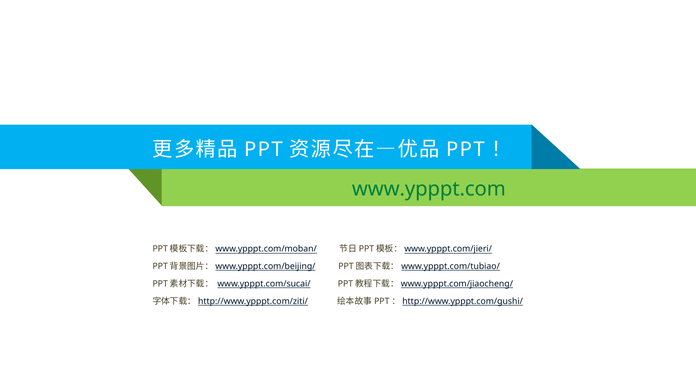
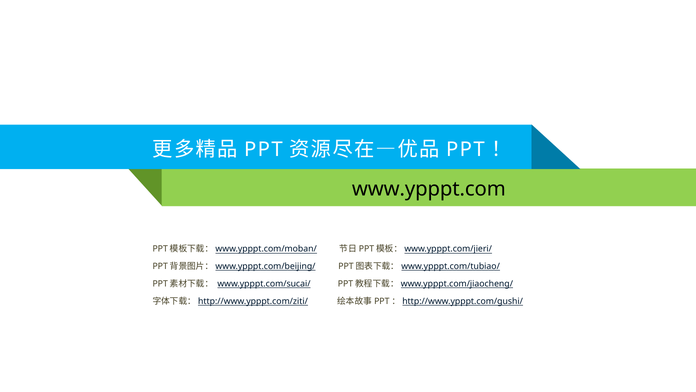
www.ypppt.com colour: green -> black
